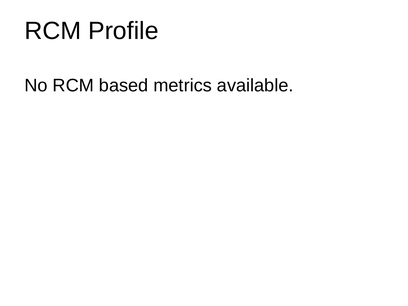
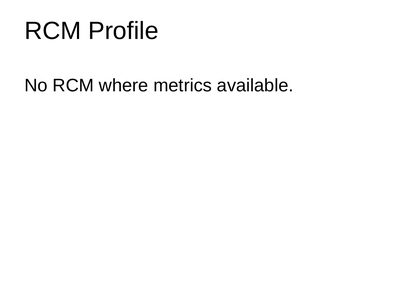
based: based -> where
